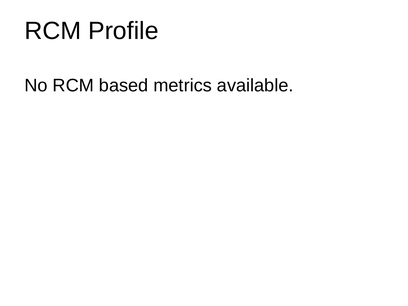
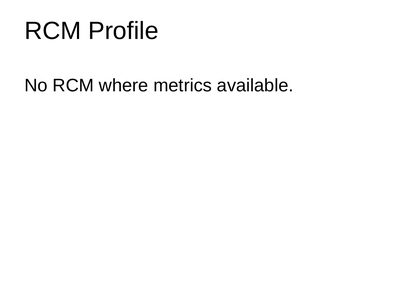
based: based -> where
